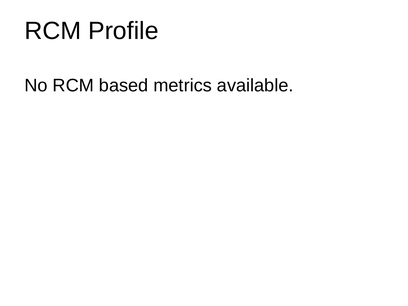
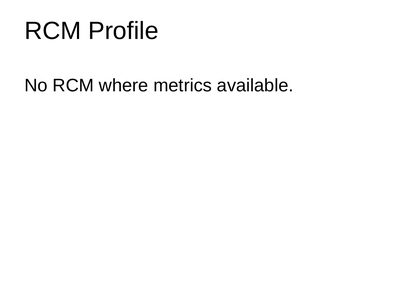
based: based -> where
